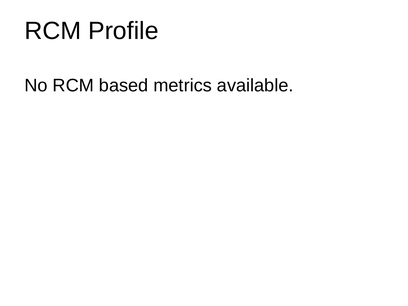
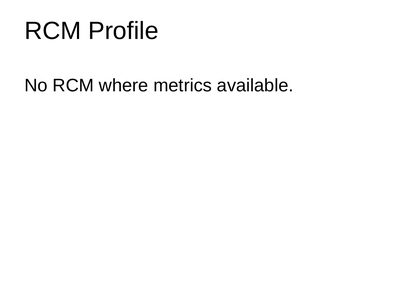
based: based -> where
